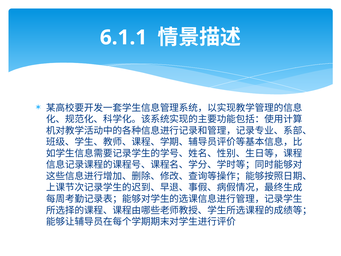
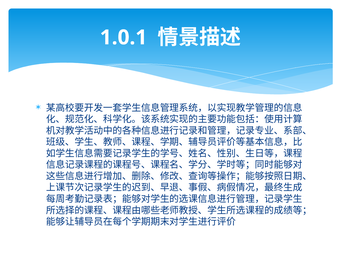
6.1.1: 6.1.1 -> 1.0.1
